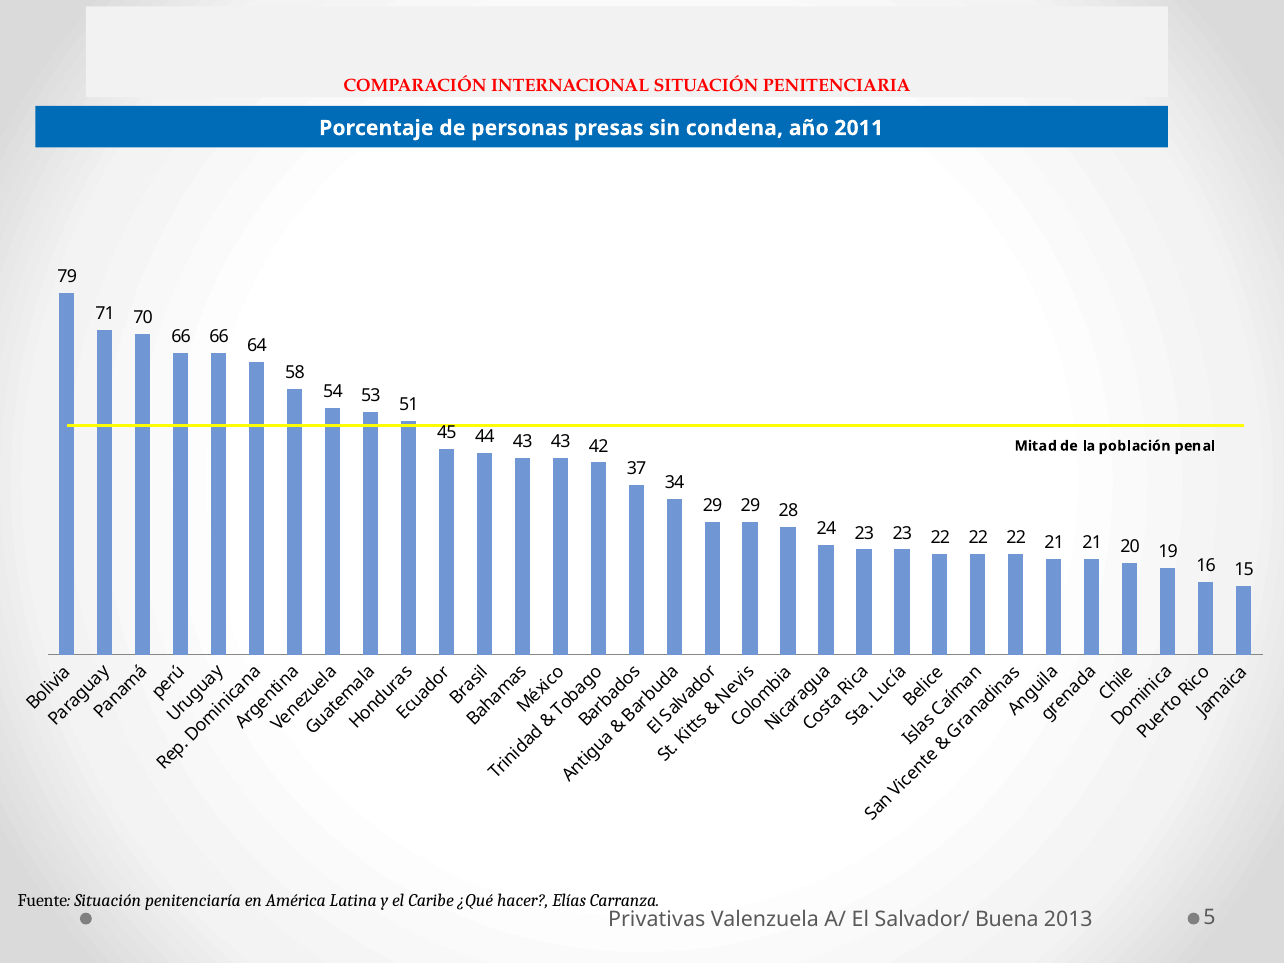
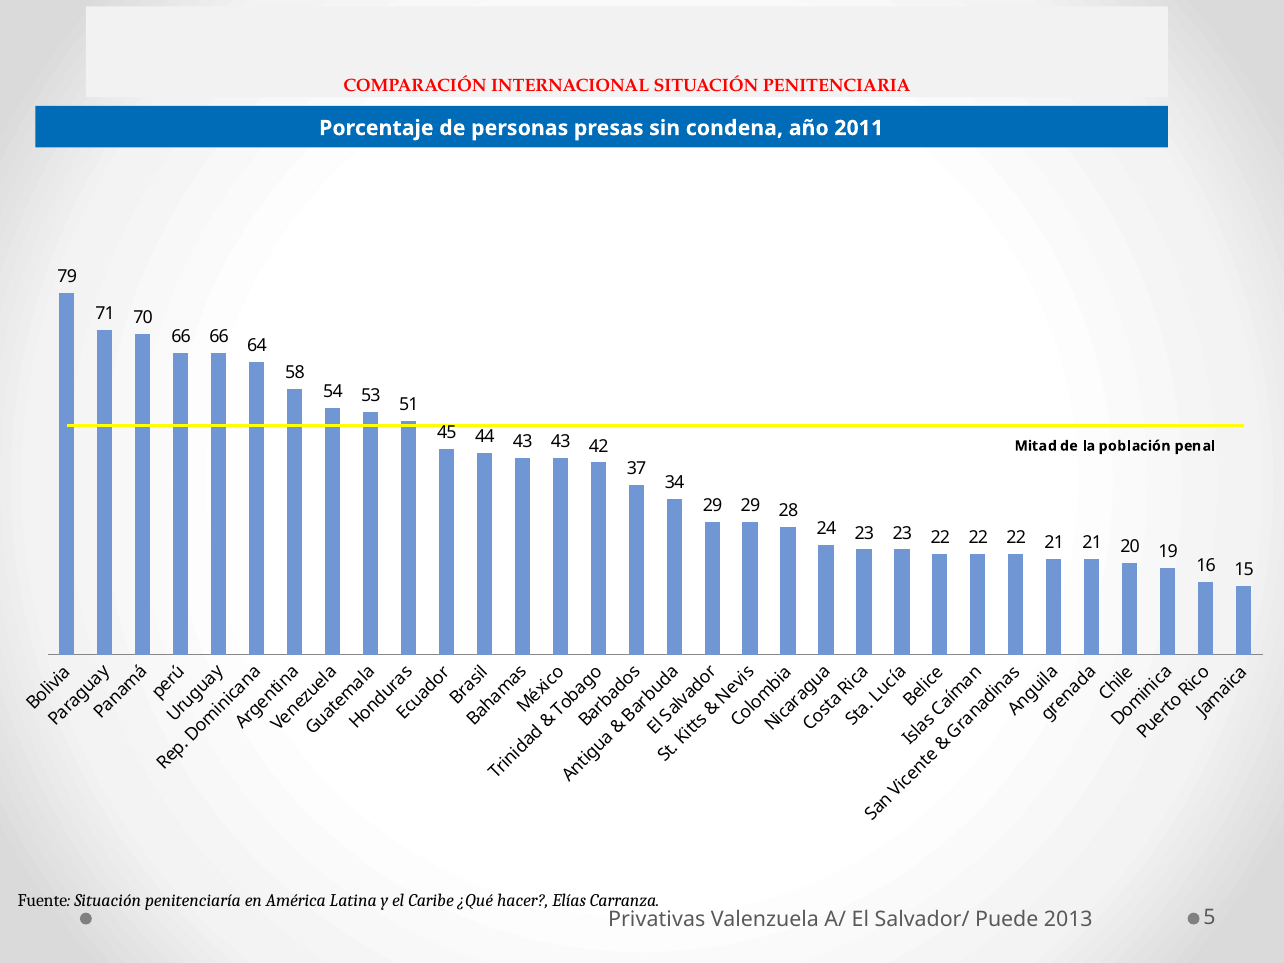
Buena: Buena -> Puede
